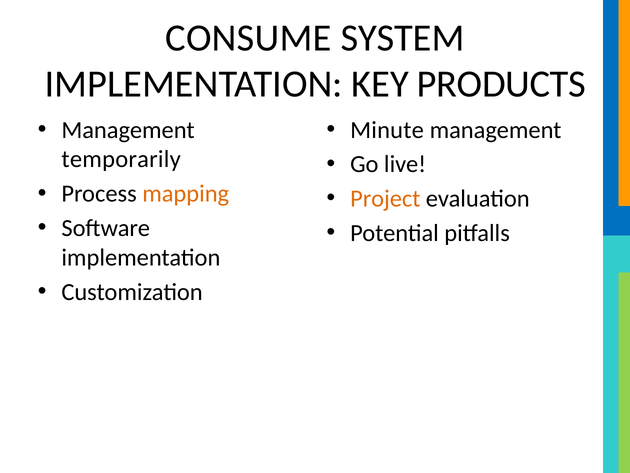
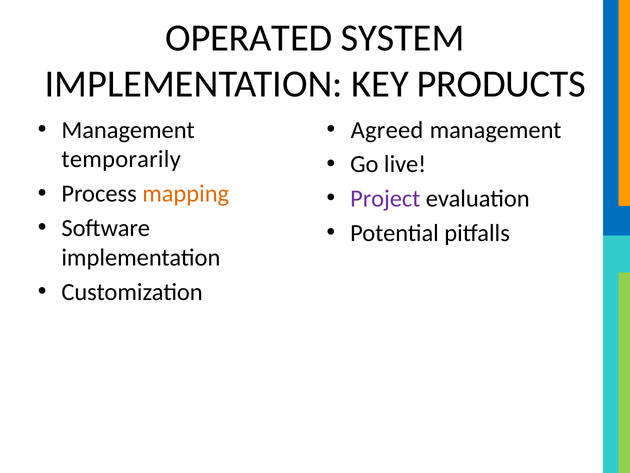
CONSUME: CONSUME -> OPERATED
Minute: Minute -> Agreed
Project colour: orange -> purple
